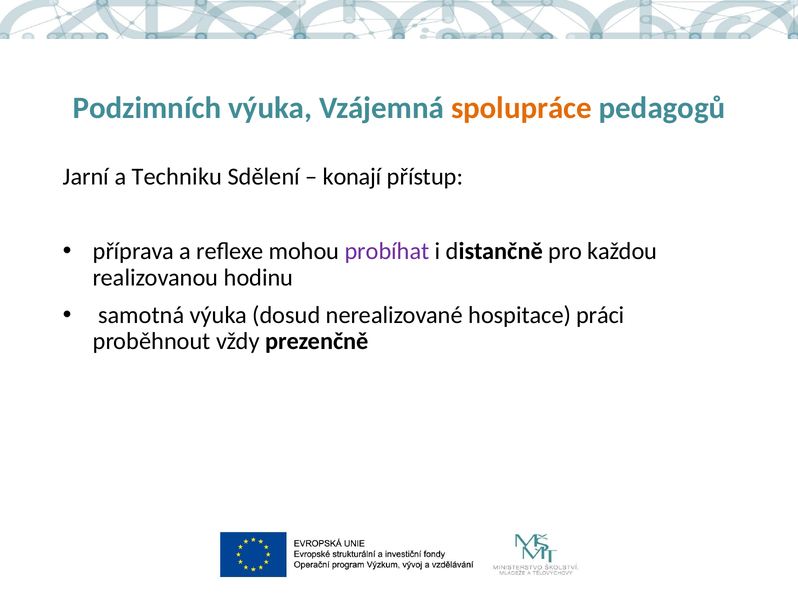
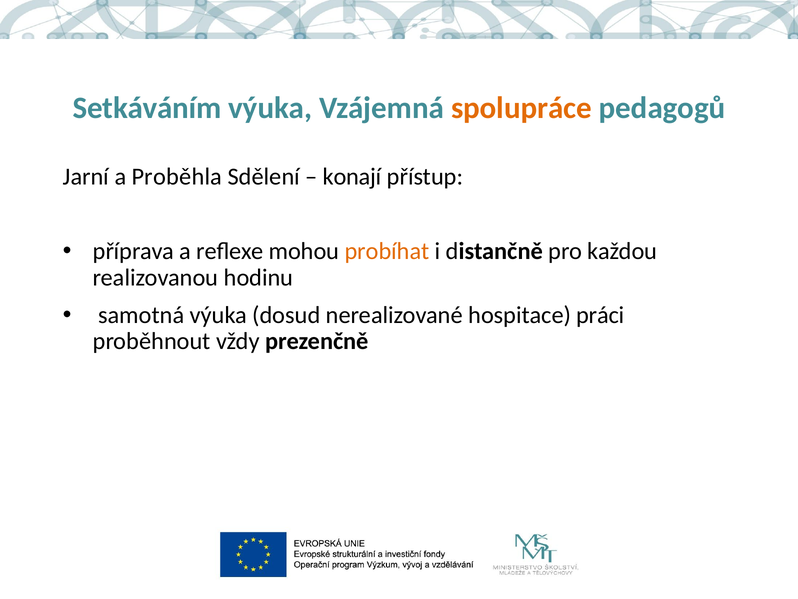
Podzimních: Podzimních -> Setkáváním
Techniku: Techniku -> Proběhla
probíhat colour: purple -> orange
